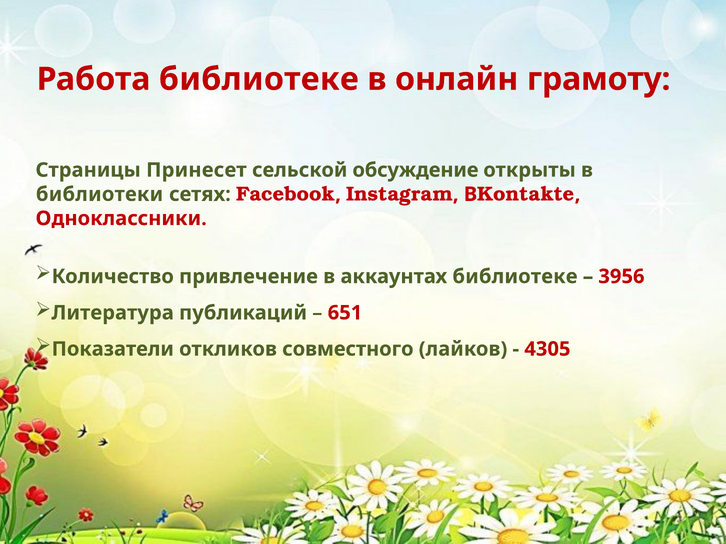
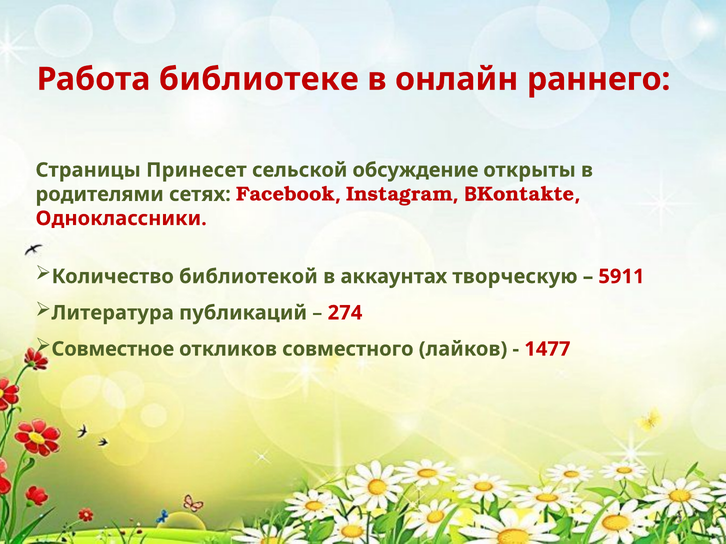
грамоту: грамоту -> раннего
библиотеки: библиотеки -> родителями
привлечение: привлечение -> библиотекой
аккаунтах библиотеке: библиотеке -> творческую
3956: 3956 -> 5911
651: 651 -> 274
Показатели: Показатели -> Совместное
4305: 4305 -> 1477
